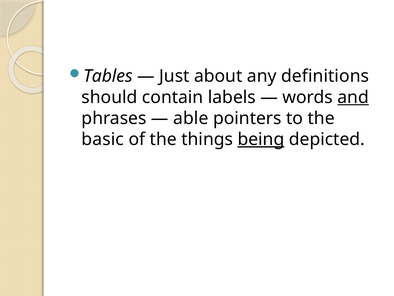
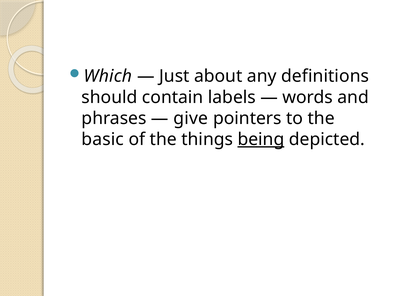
Tables: Tables -> Which
and underline: present -> none
able: able -> give
